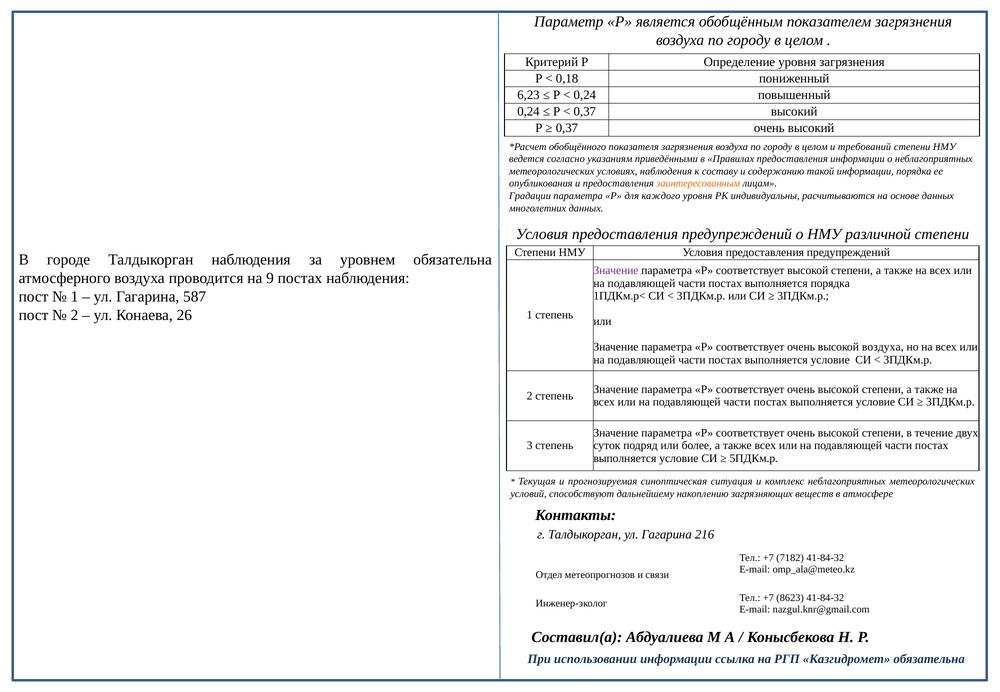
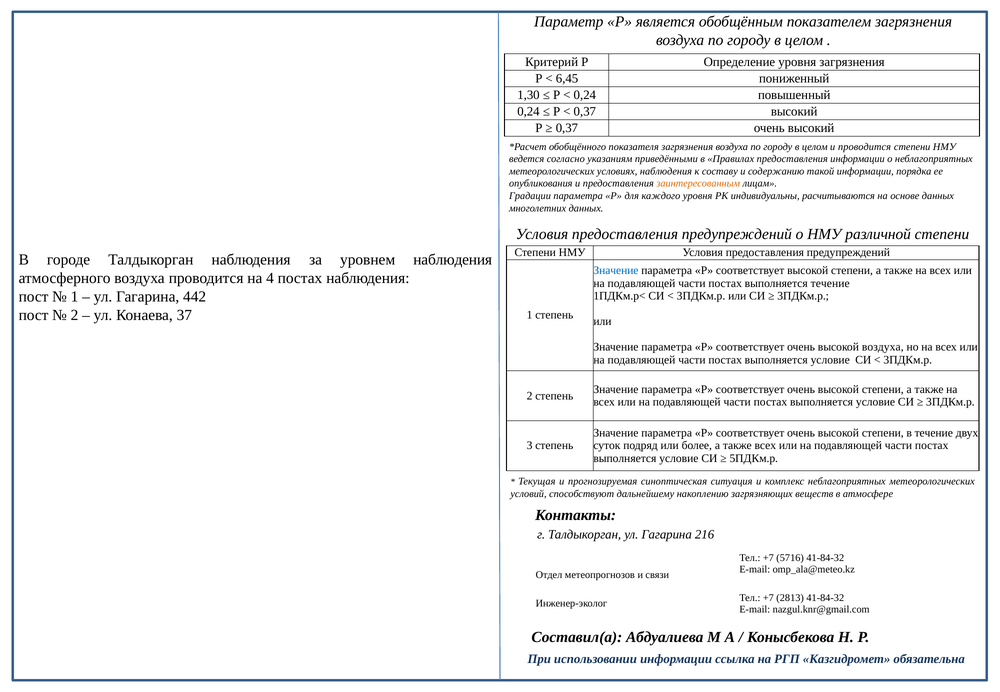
0,18: 0,18 -> 6,45
6,23: 6,23 -> 1,30
и требований: требований -> проводится
уровнем обязательна: обязательна -> наблюдения
Значение at (616, 271) colour: purple -> blue
9: 9 -> 4
выполняется порядка: порядка -> течение
587: 587 -> 442
26: 26 -> 37
7182: 7182 -> 5716
8623: 8623 -> 2813
